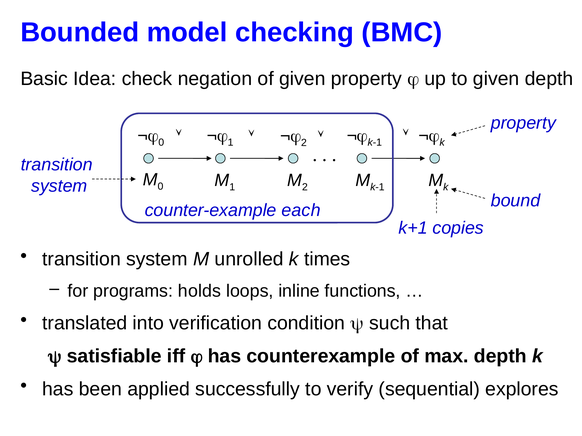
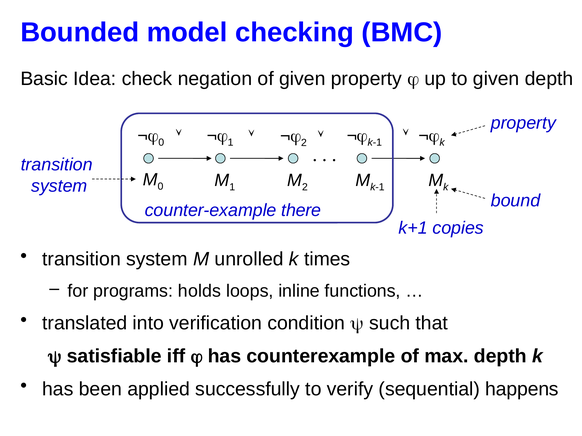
each: each -> there
explores: explores -> happens
